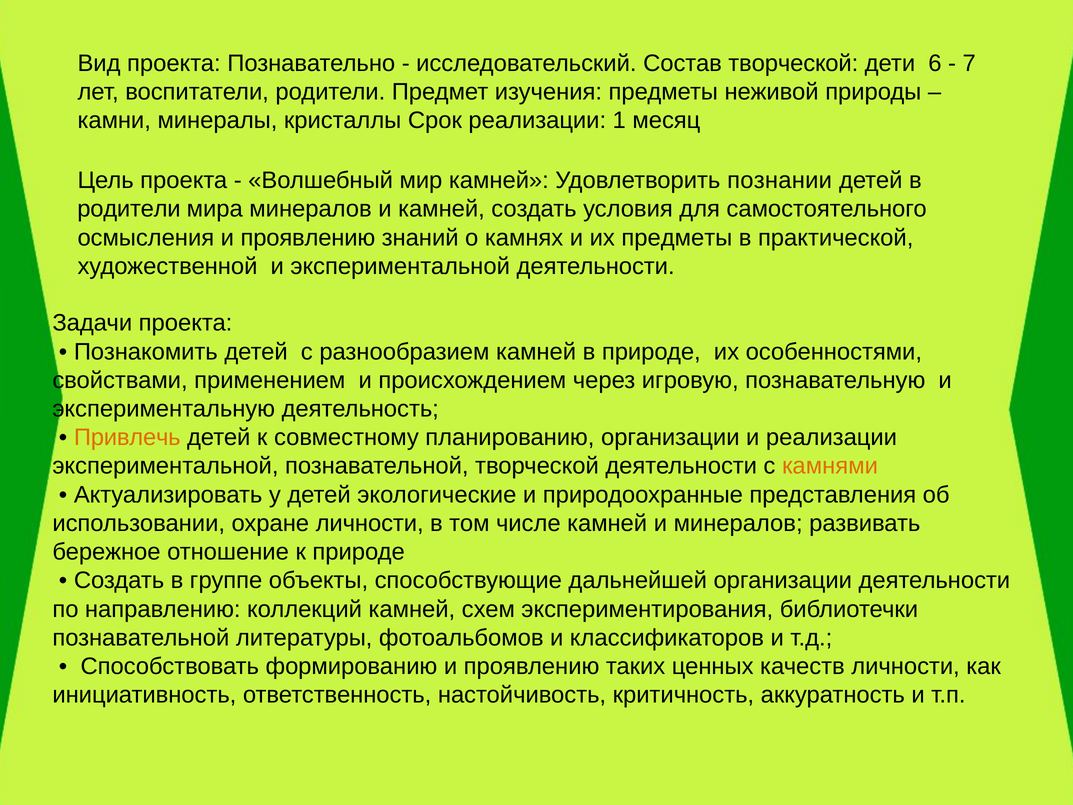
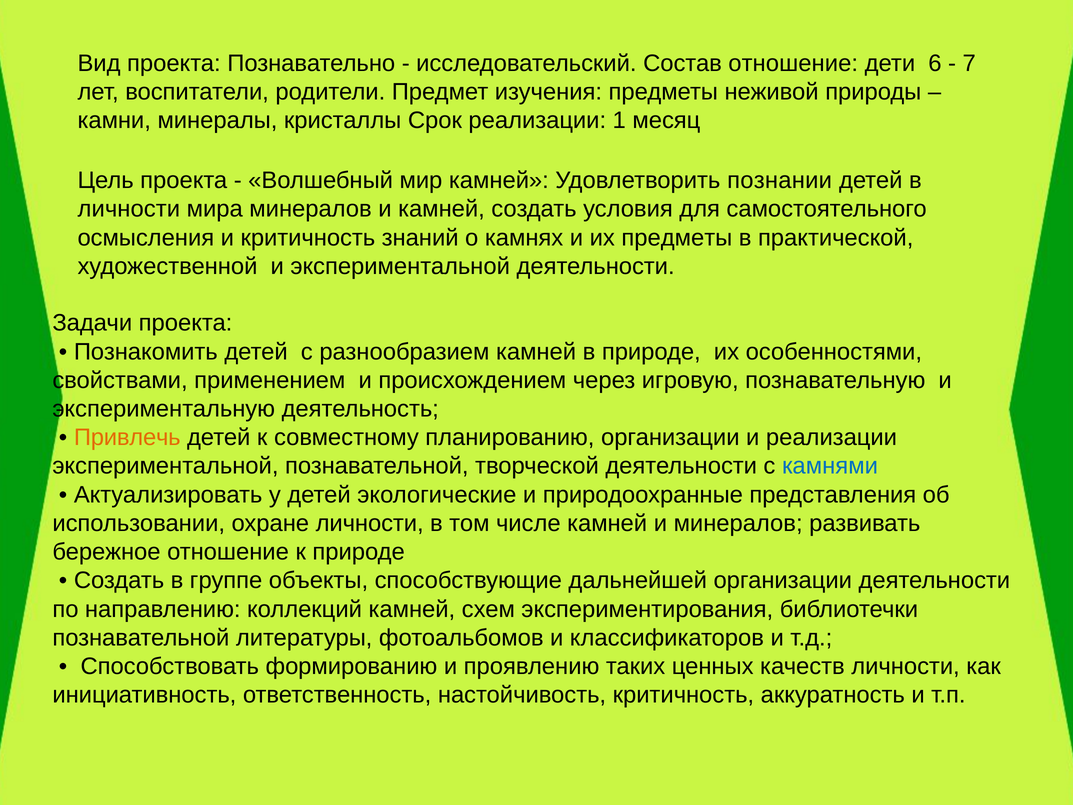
Состав творческой: творческой -> отношение
родители at (129, 209): родители -> личности
осмысления и проявлению: проявлению -> критичность
камнями colour: orange -> blue
